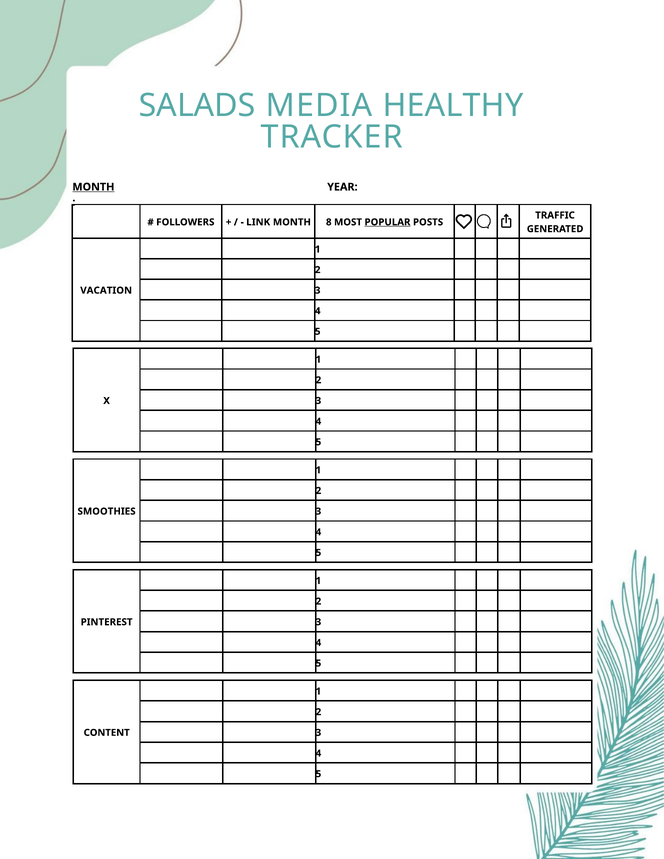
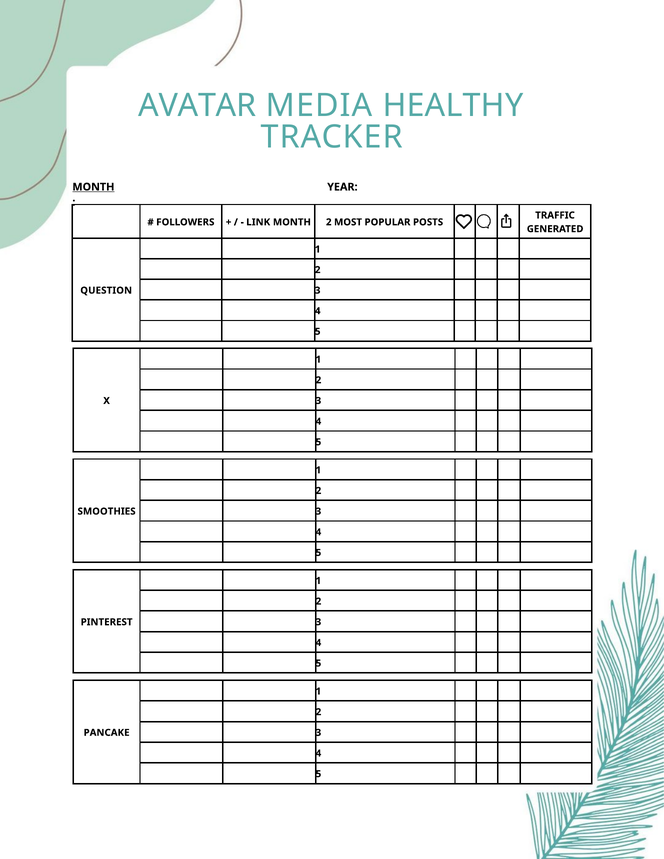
SALADS: SALADS -> AVATAR
MONTH 8: 8 -> 2
POPULAR underline: present -> none
VACATION: VACATION -> QUESTION
CONTENT: CONTENT -> PANCAKE
